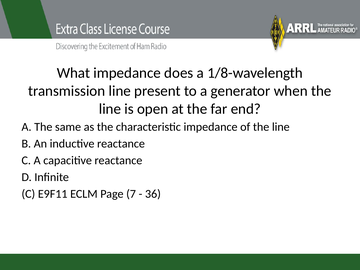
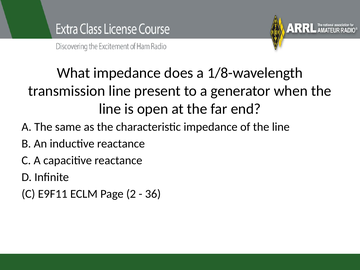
7: 7 -> 2
